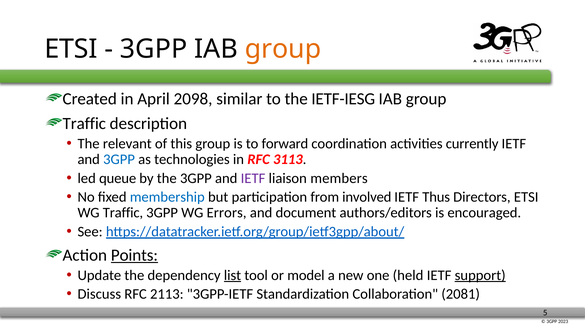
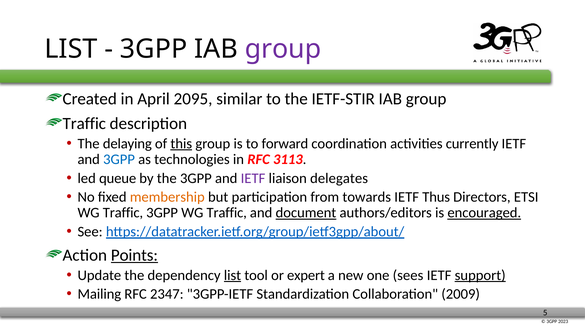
ETSI at (71, 49): ETSI -> LIST
group at (283, 49) colour: orange -> purple
2098: 2098 -> 2095
IETF-IESG: IETF-IESG -> IETF-STIR
relevant: relevant -> delaying
this underline: none -> present
members: members -> delegates
membership colour: blue -> orange
involved: involved -> towards
3GPP WG Errors: Errors -> Traffic
document underline: none -> present
encouraged underline: none -> present
model: model -> expert
held: held -> sees
Discuss: Discuss -> Mailing
2113: 2113 -> 2347
2081: 2081 -> 2009
